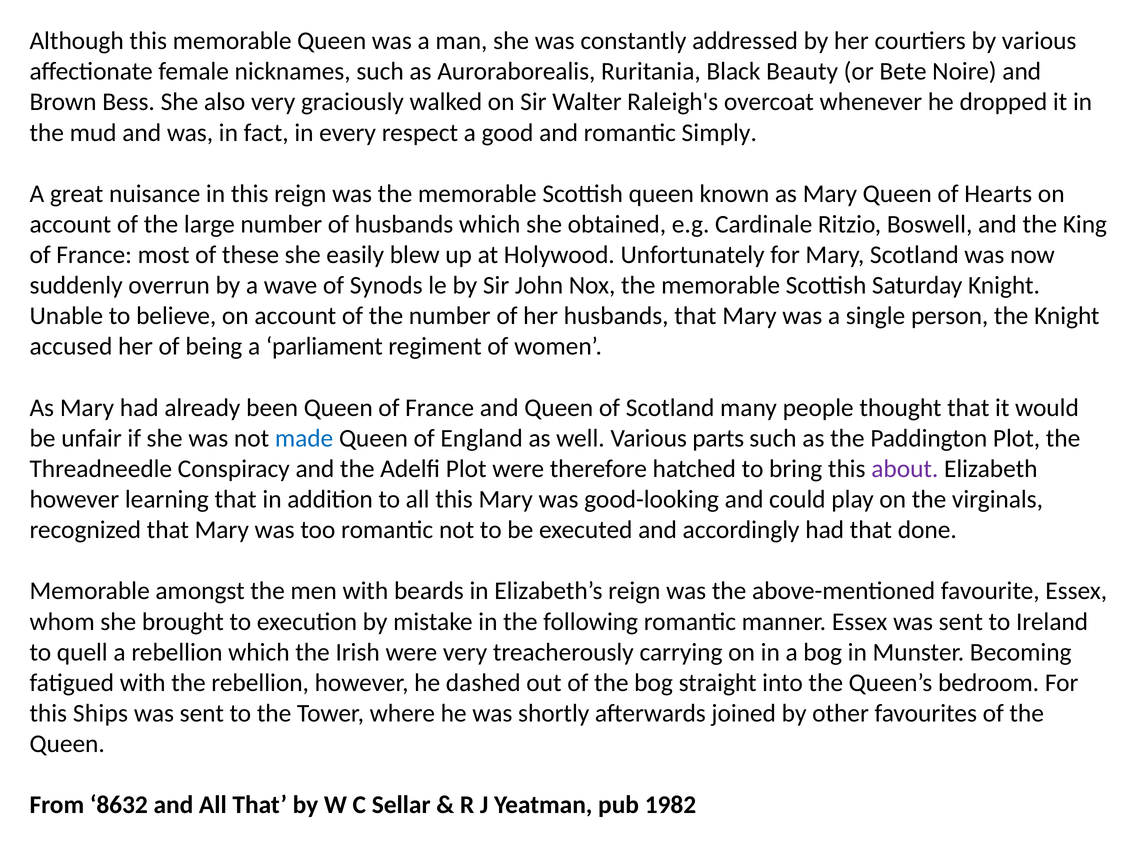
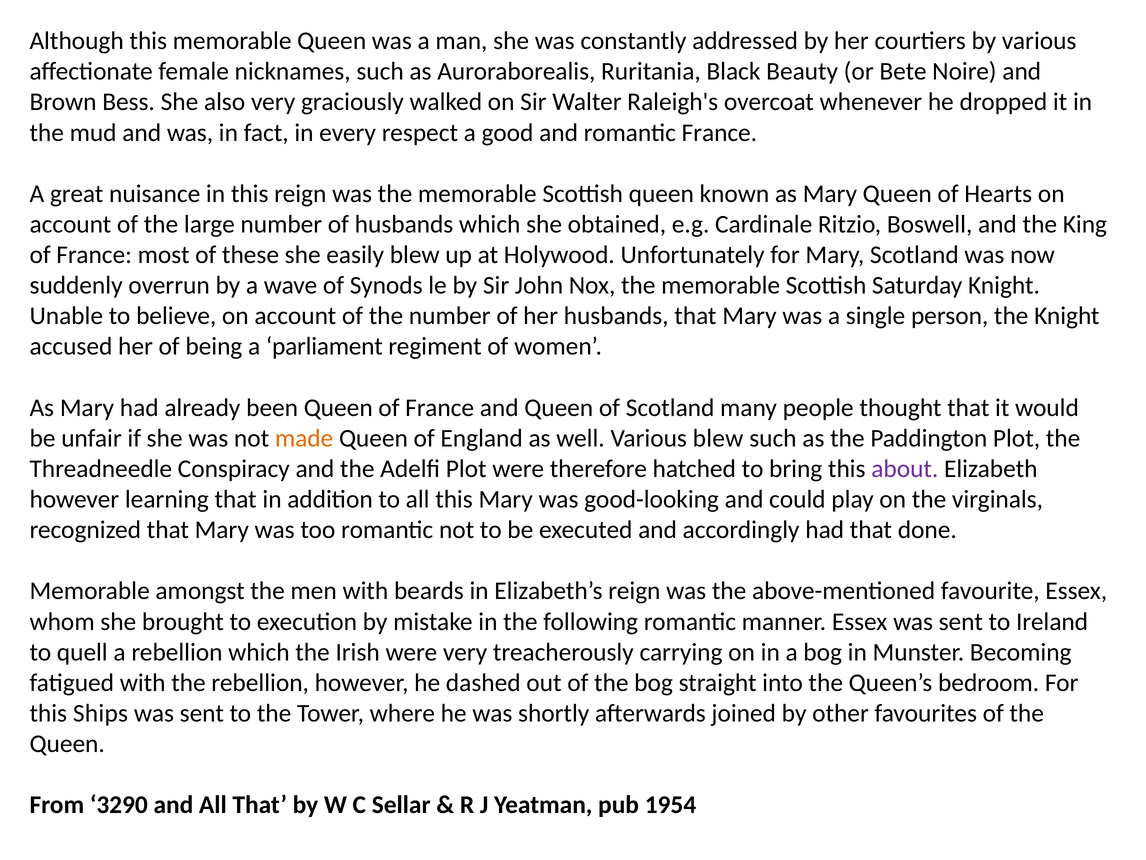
romantic Simply: Simply -> France
made colour: blue -> orange
Various parts: parts -> blew
8632: 8632 -> 3290
1982: 1982 -> 1954
